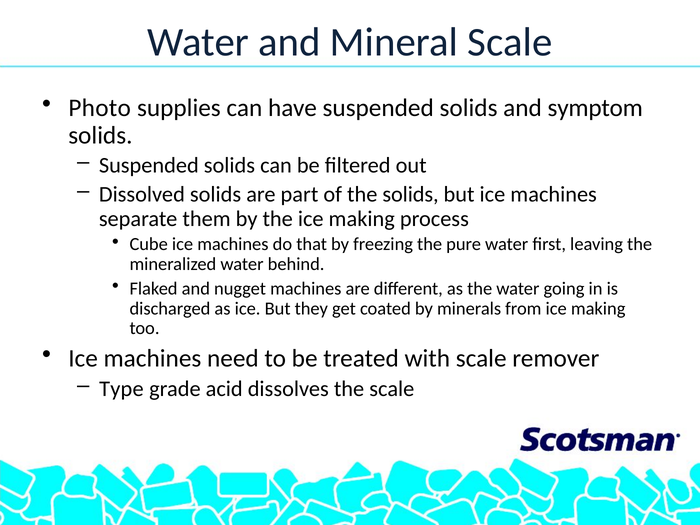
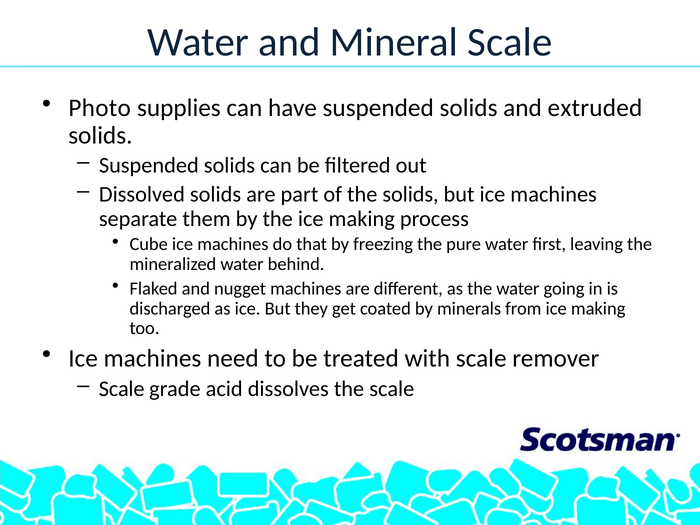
symptom: symptom -> extruded
Type at (121, 389): Type -> Scale
